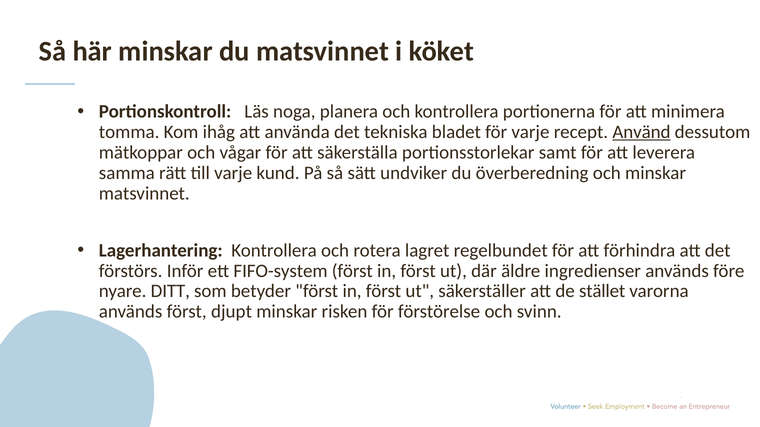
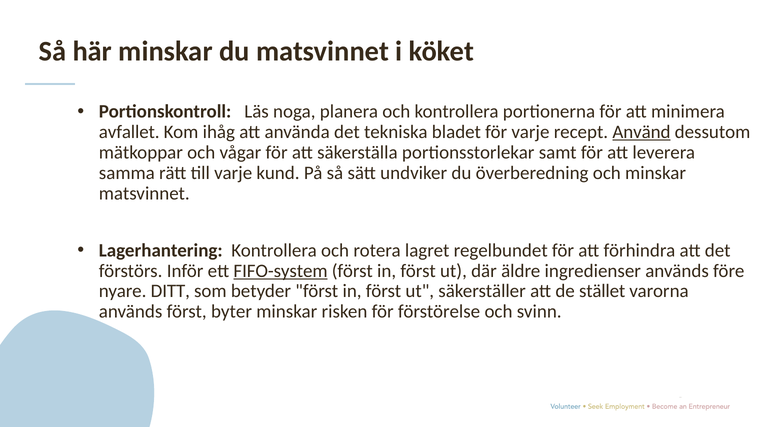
tomma: tomma -> avfallet
FIFO-system underline: none -> present
djupt: djupt -> byter
